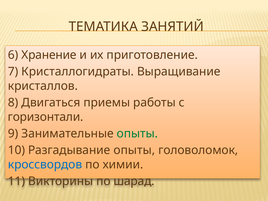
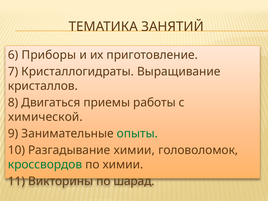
Хранение: Хранение -> Приборы
горизонтали: горизонтали -> химической
Разгадывание опыты: опыты -> химии
кроссвордов colour: blue -> green
